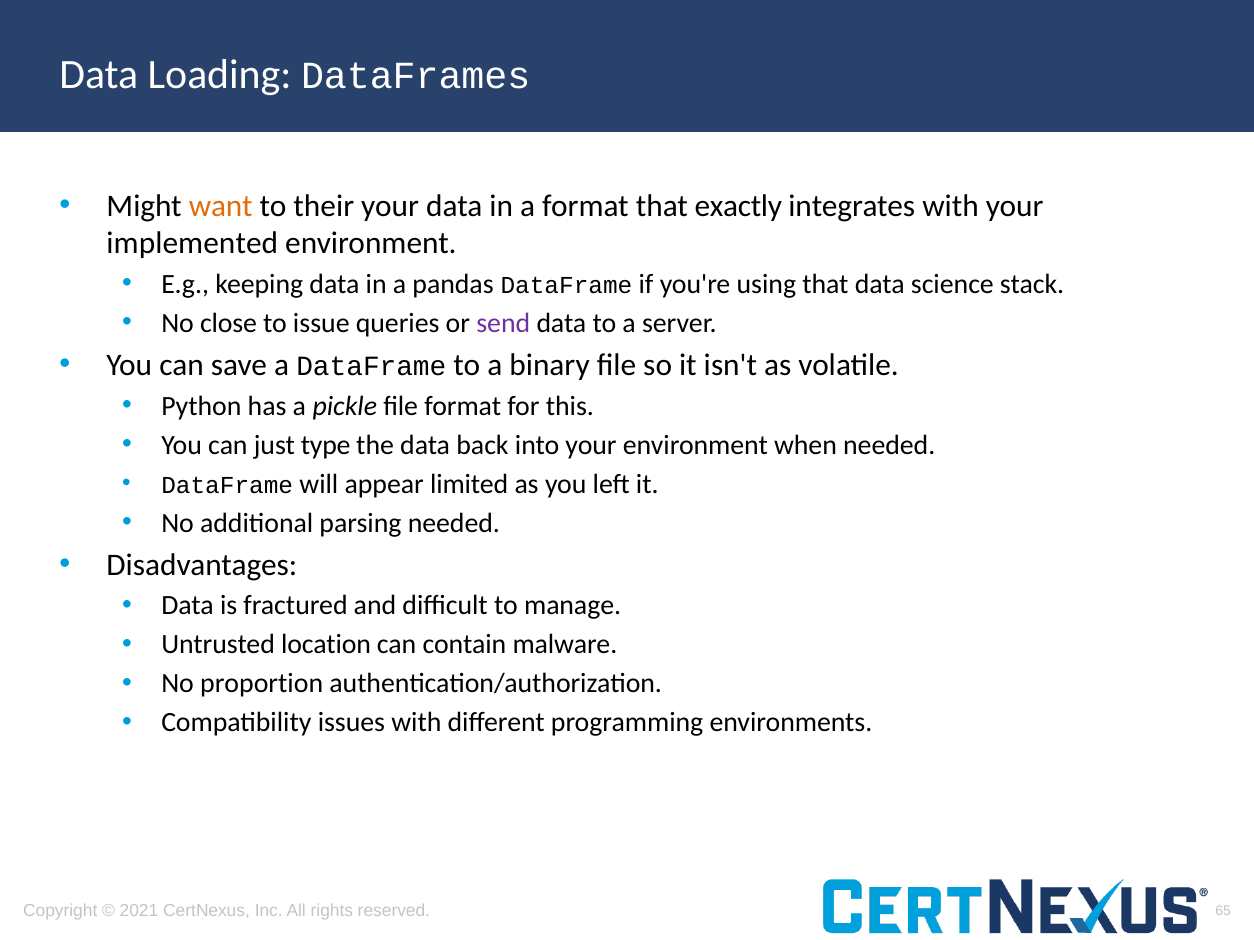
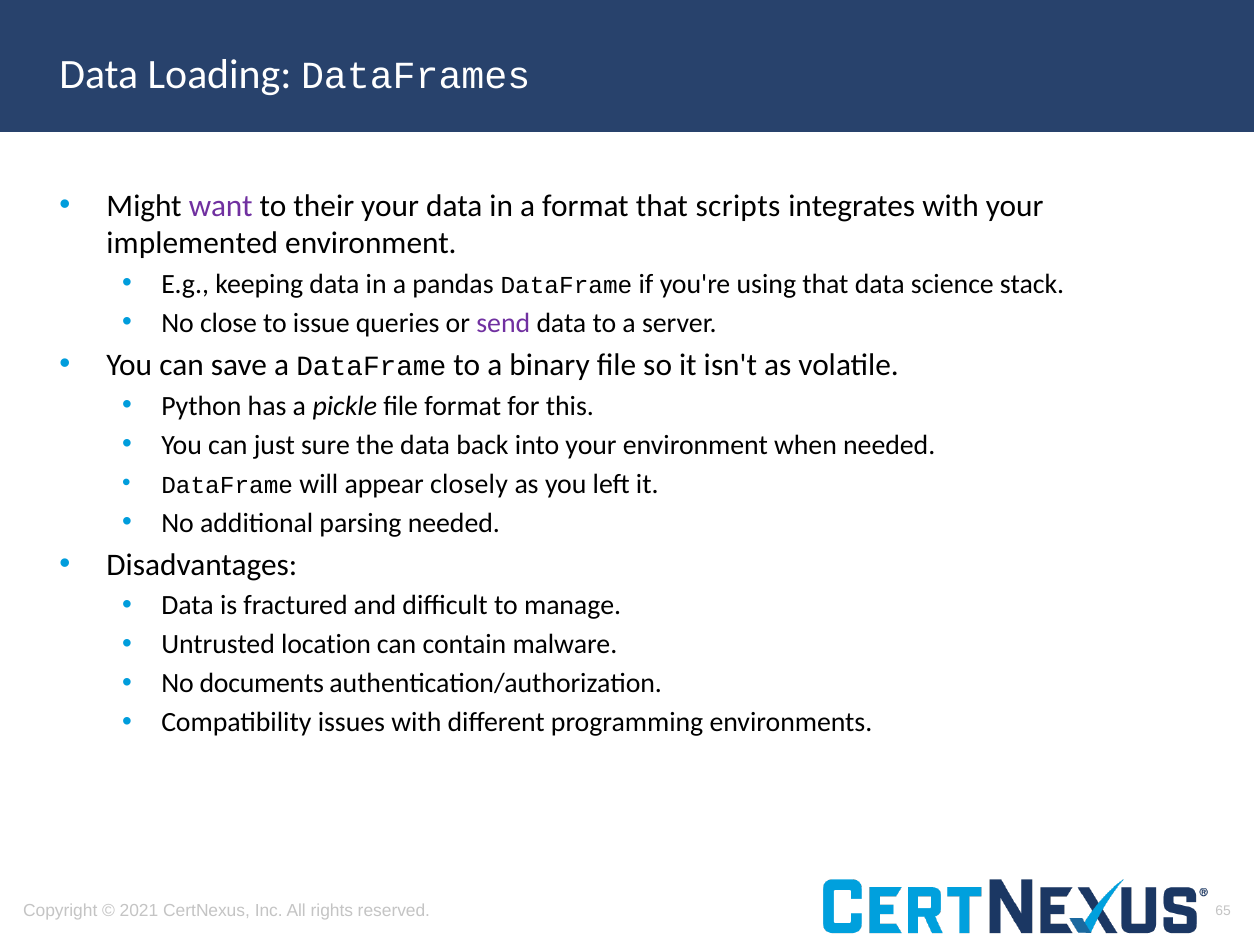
want colour: orange -> purple
exactly: exactly -> scripts
type: type -> sure
limited: limited -> closely
proportion: proportion -> documents
